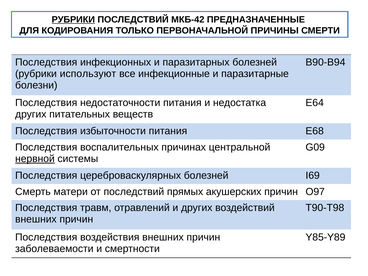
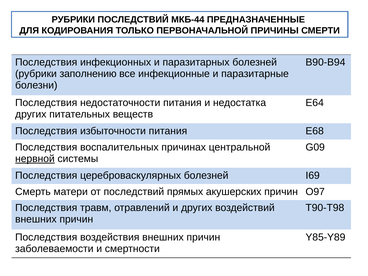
РУБРИКИ at (73, 19) underline: present -> none
МКБ-42: МКБ-42 -> МКБ-44
используют: используют -> заполнению
